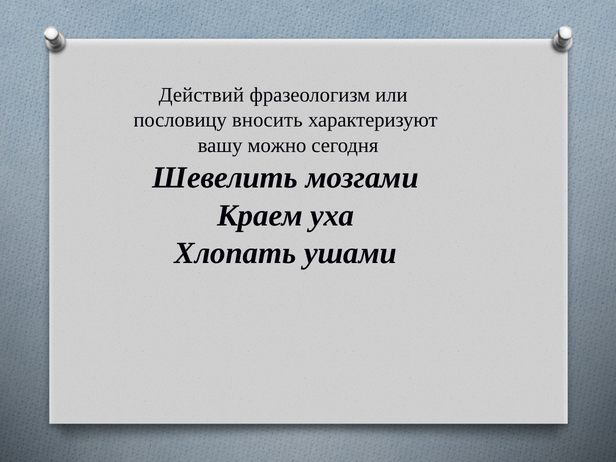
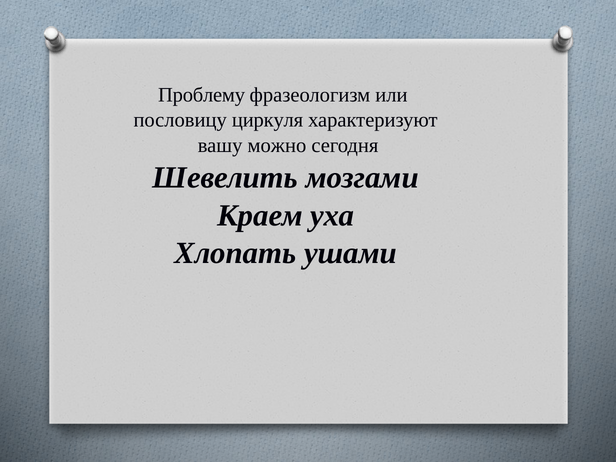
Действий: Действий -> Проблему
вносить: вносить -> циркуля
